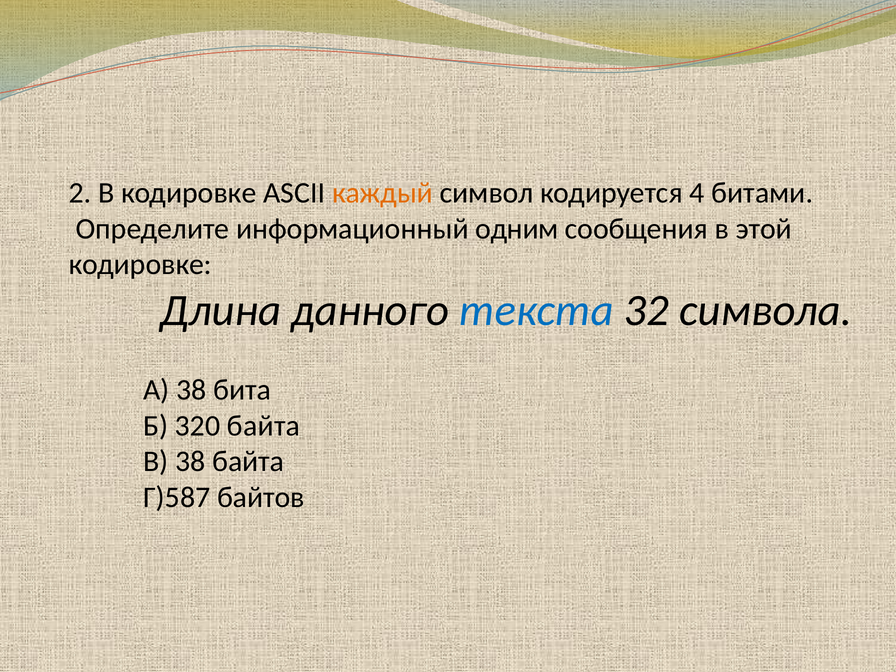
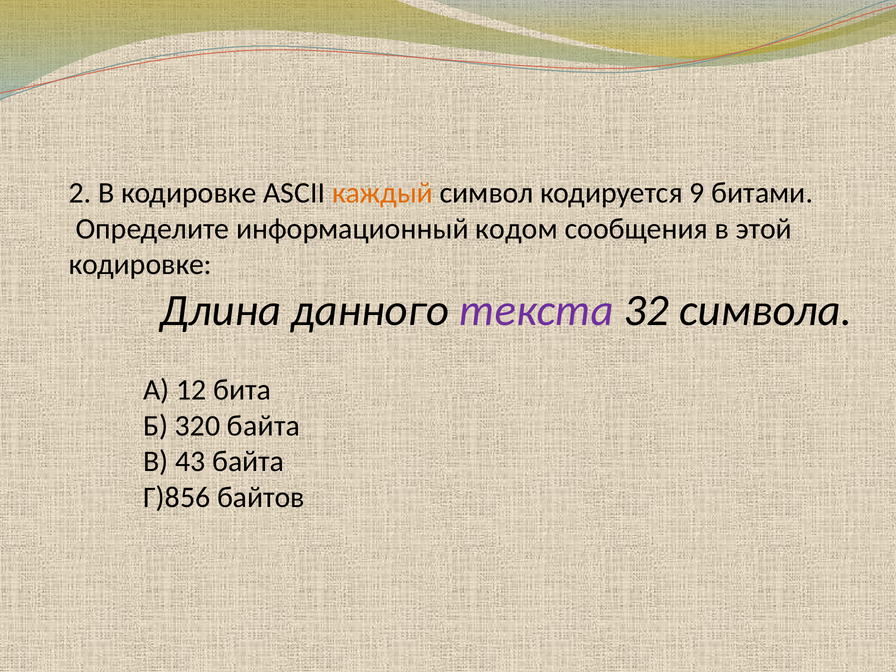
4: 4 -> 9
одним: одним -> кодом
текста colour: blue -> purple
А 38: 38 -> 12
В 38: 38 -> 43
Г)587: Г)587 -> Г)856
